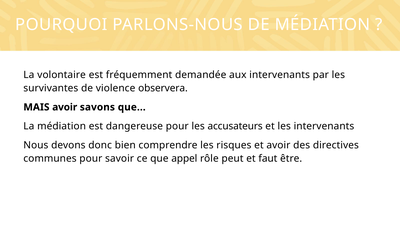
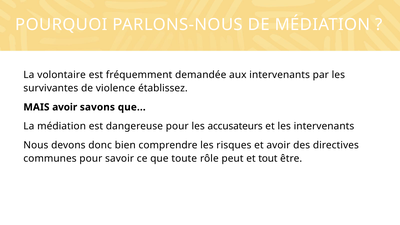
observera: observera -> établissez
appel: appel -> toute
faut: faut -> tout
